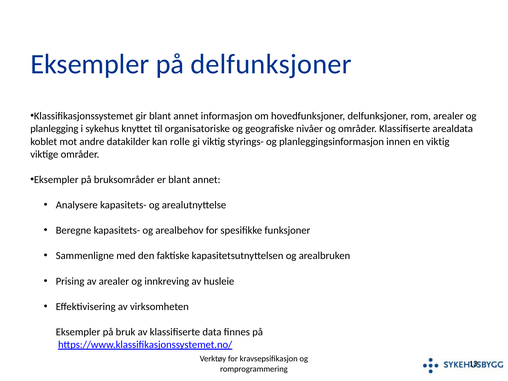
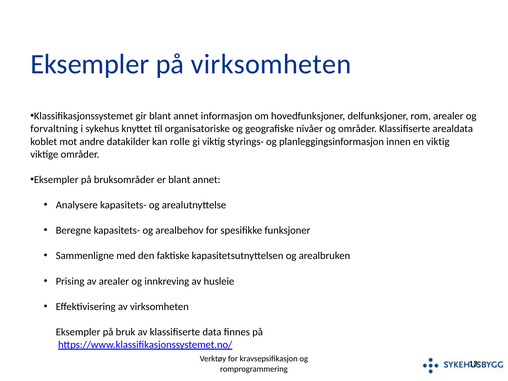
på delfunksjoner: delfunksjoner -> virksomheten
planlegging: planlegging -> forvaltning
